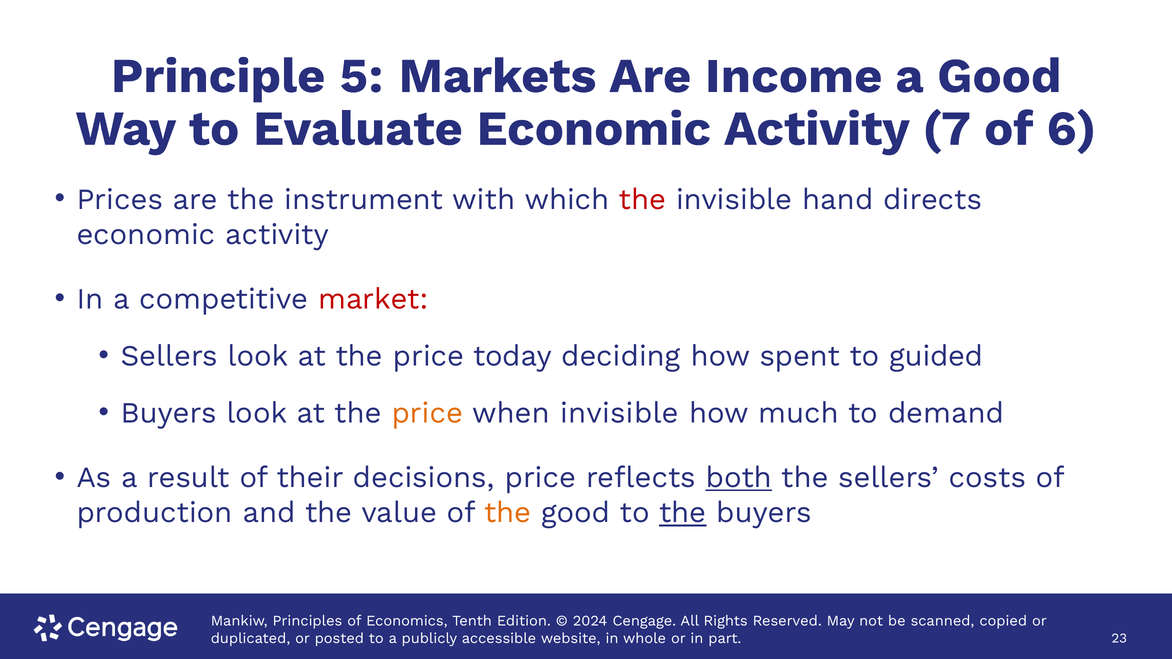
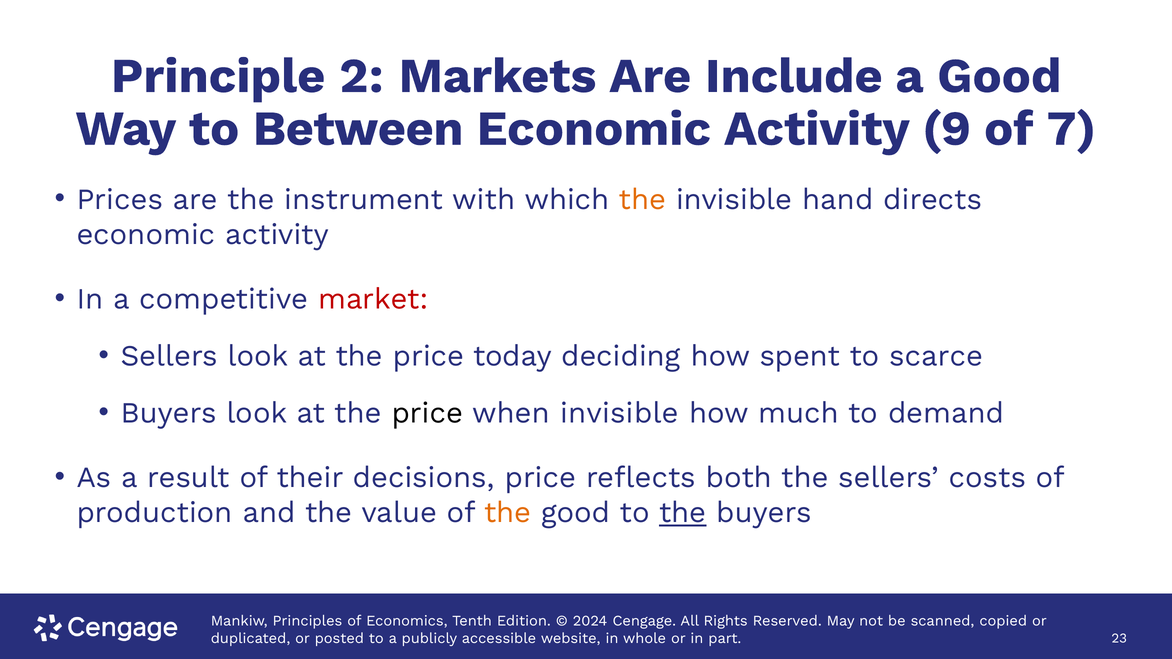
5: 5 -> 2
Income: Income -> Include
Evaluate: Evaluate -> Between
7: 7 -> 9
6: 6 -> 7
the at (643, 200) colour: red -> orange
guided: guided -> scarce
price at (427, 413) colour: orange -> black
both underline: present -> none
